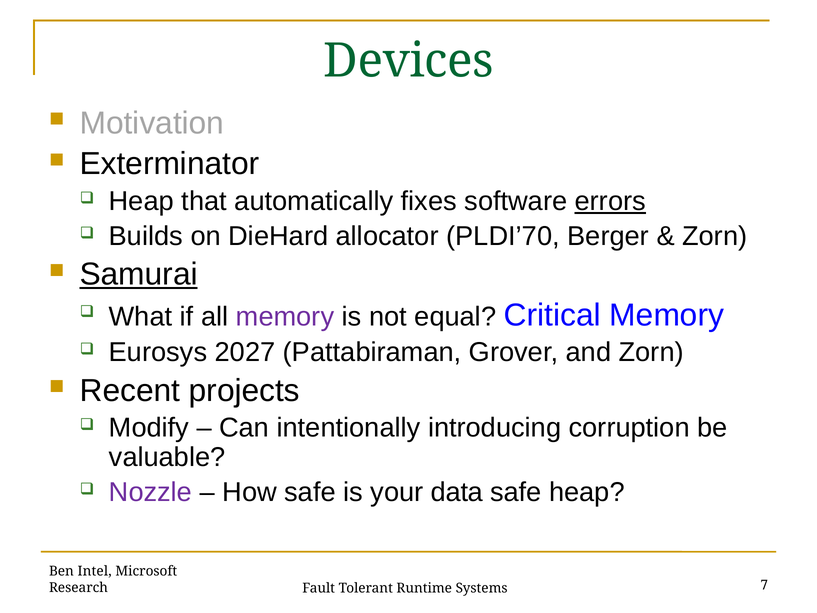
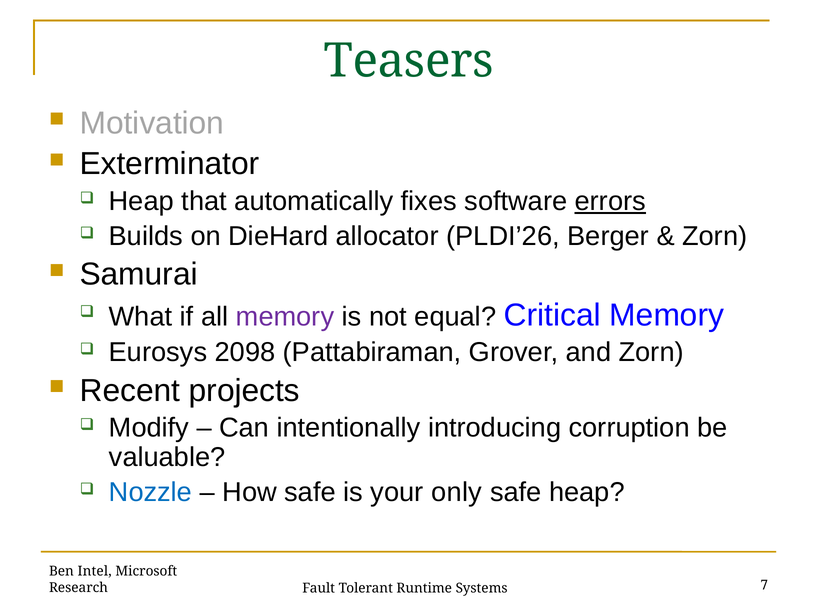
Devices: Devices -> Teasers
PLDI’70: PLDI’70 -> PLDI’26
Samurai underline: present -> none
2027: 2027 -> 2098
Nozzle colour: purple -> blue
data: data -> only
